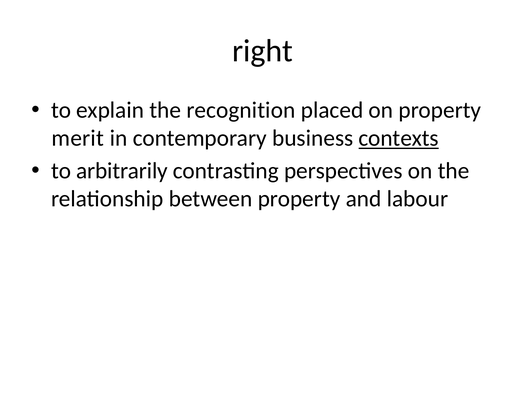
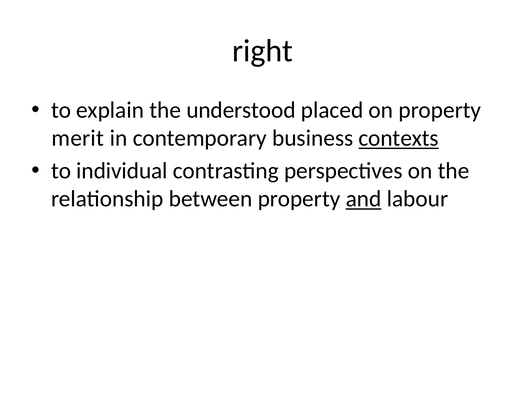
recognition: recognition -> understood
arbitrarily: arbitrarily -> individual
and underline: none -> present
